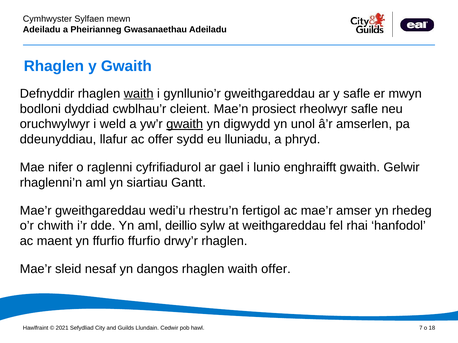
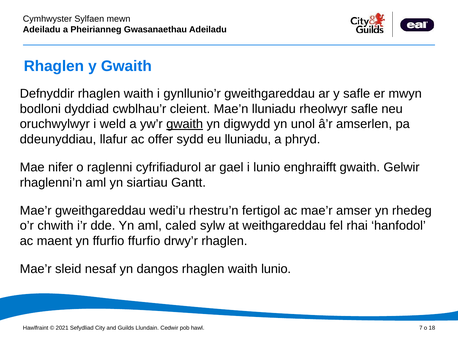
waith at (139, 94) underline: present -> none
Mae’n prosiect: prosiect -> lluniadu
deillio: deillio -> caled
waith offer: offer -> lunio
